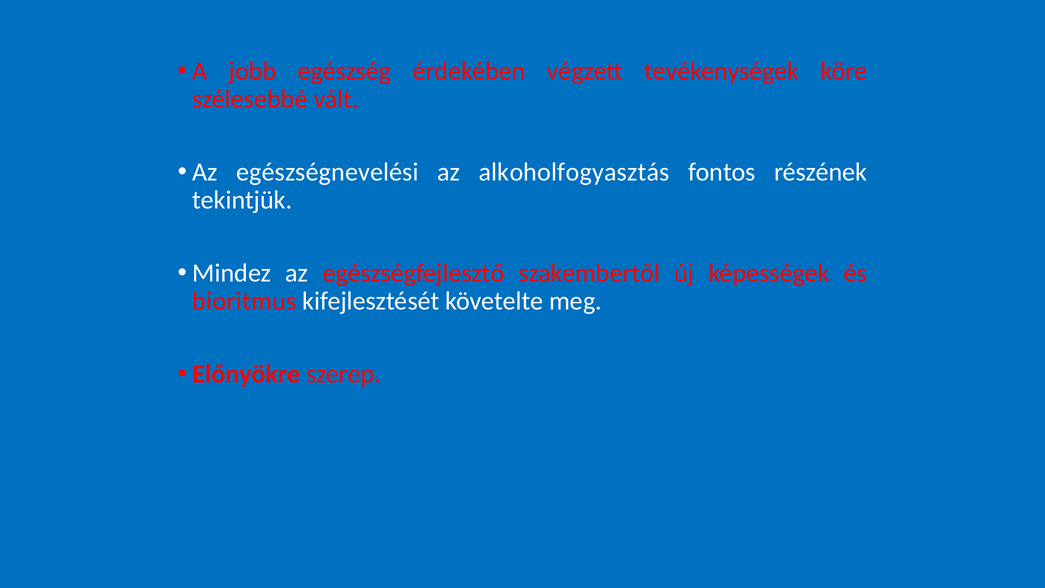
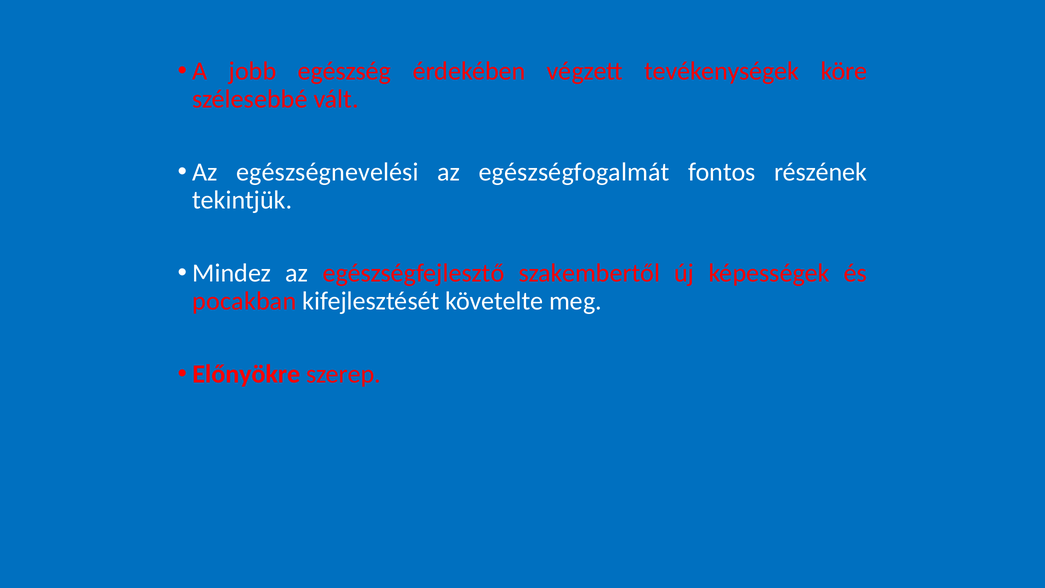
alkoholfogyasztás: alkoholfogyasztás -> egészségfogalmát
bioritmus: bioritmus -> pocakban
